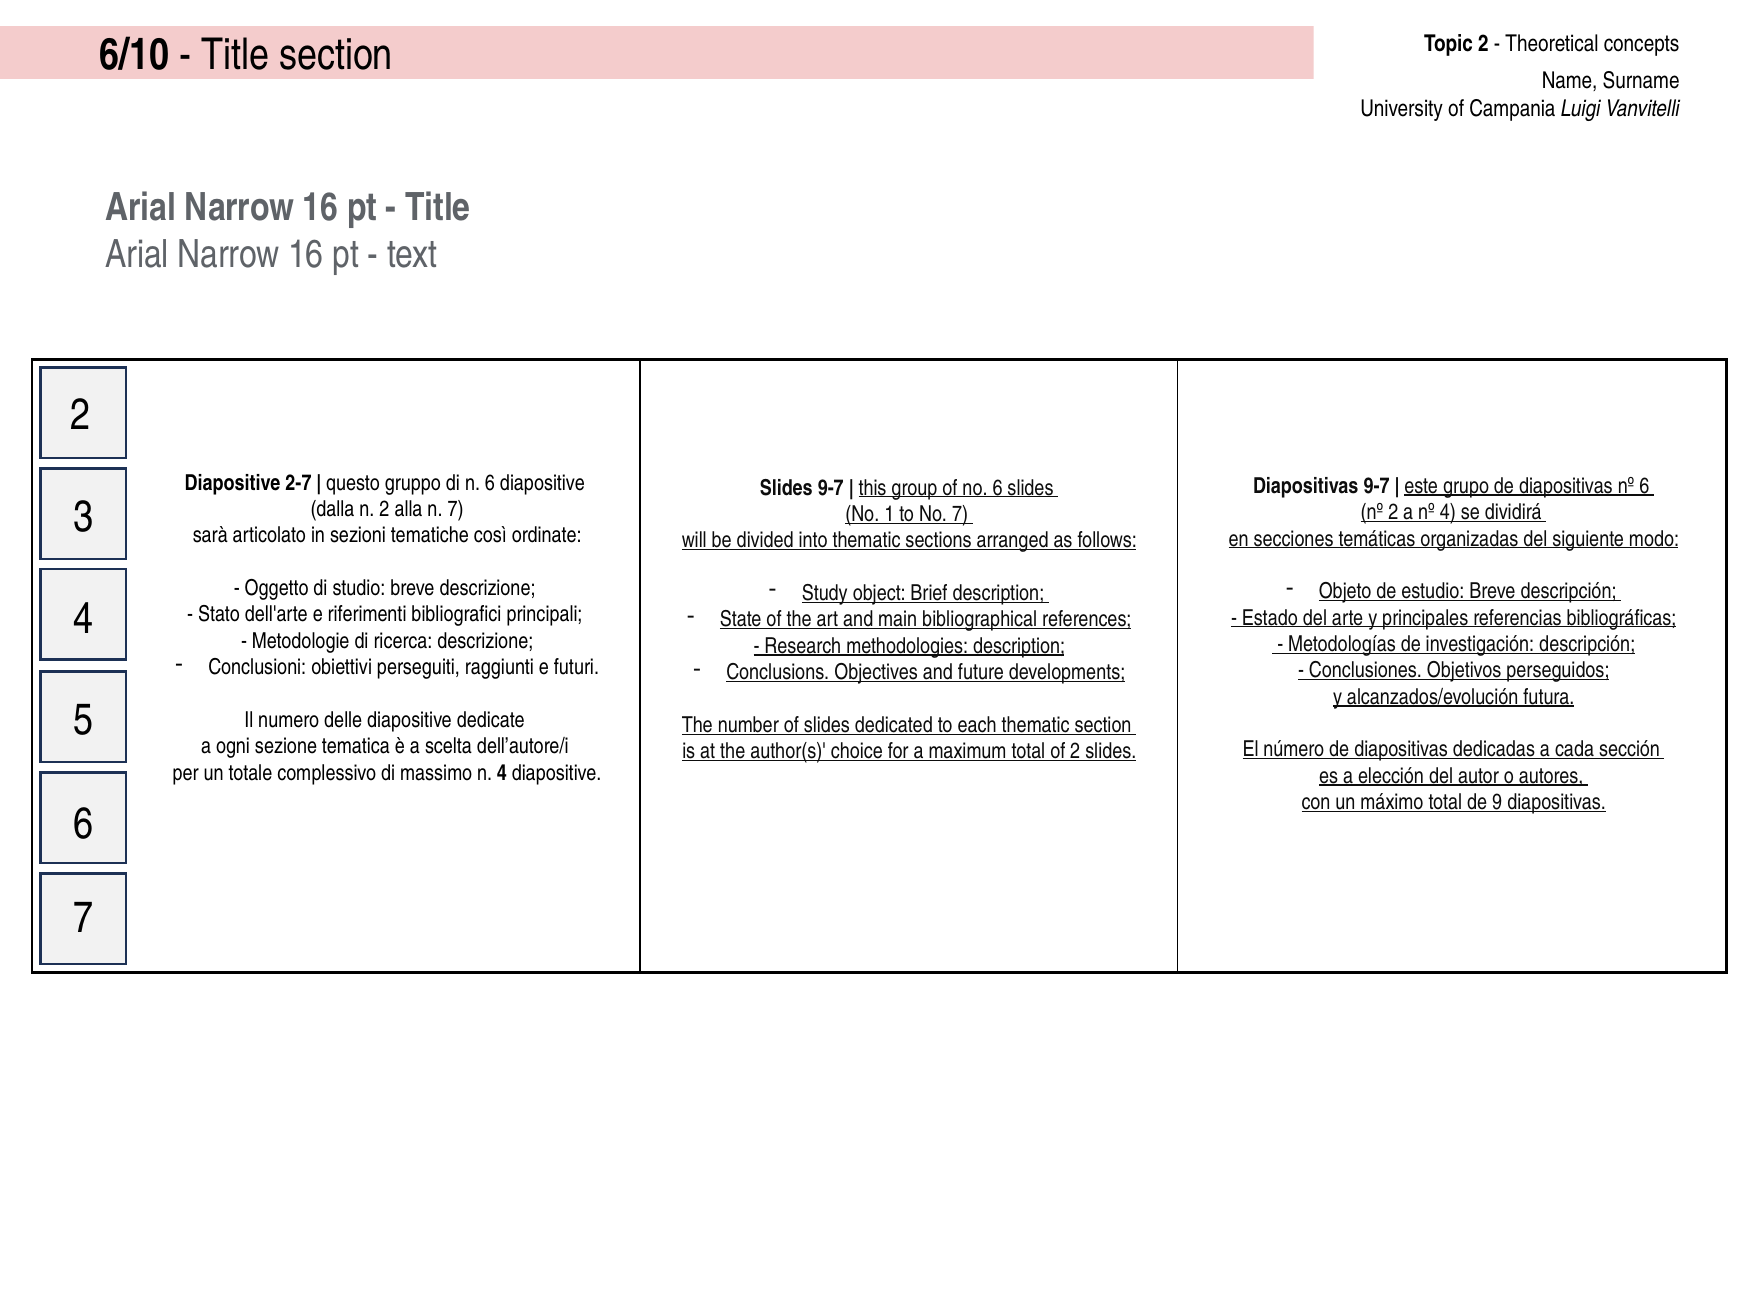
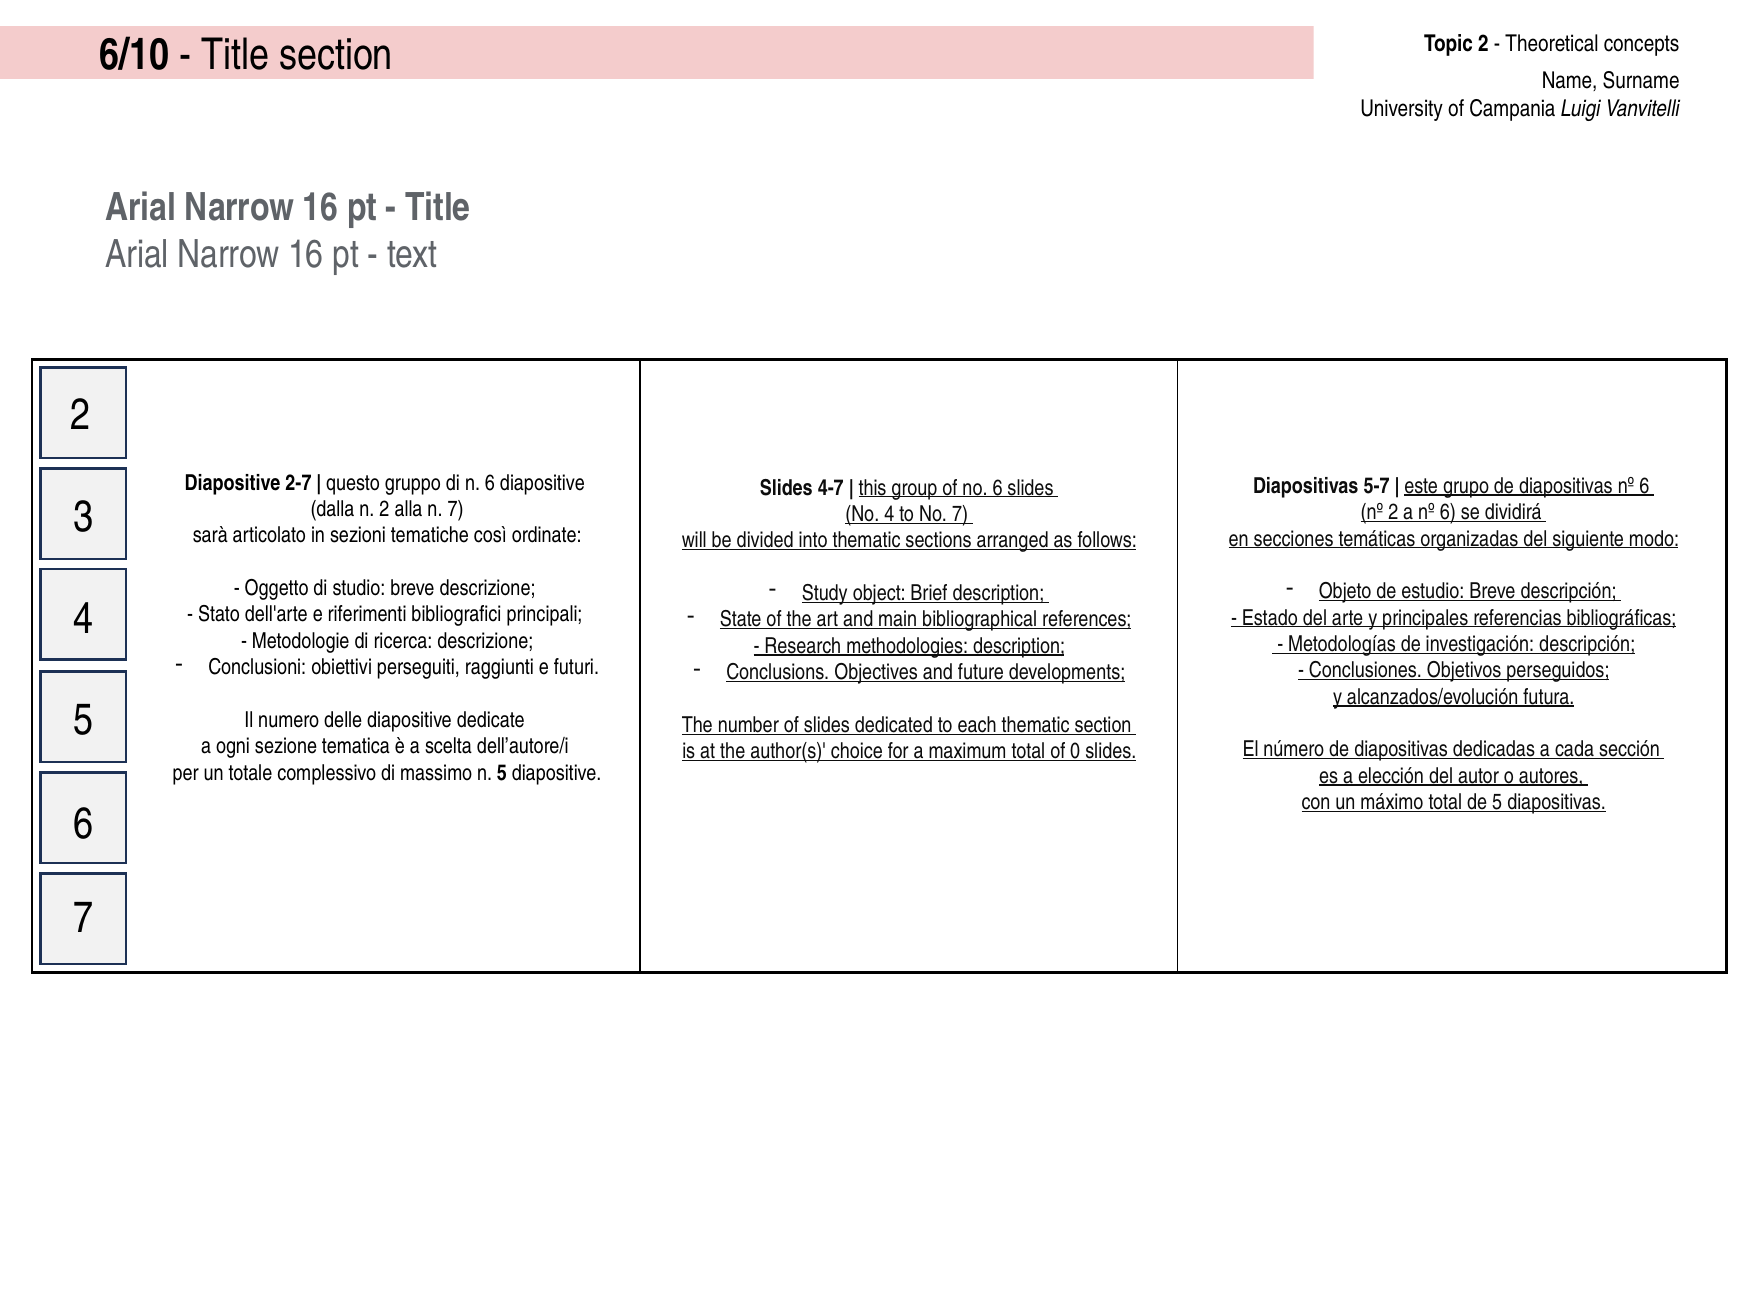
Diapositivas 9-7: 9-7 -> 5-7
Slides 9-7: 9-7 -> 4-7
a nº 4: 4 -> 6
No 1: 1 -> 4
of 2: 2 -> 0
n 4: 4 -> 5
de 9: 9 -> 5
